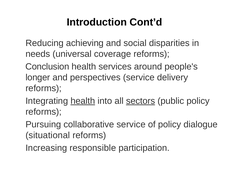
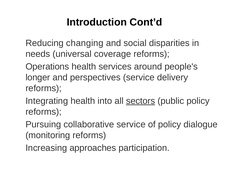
achieving: achieving -> changing
Conclusion: Conclusion -> Operations
health at (83, 101) underline: present -> none
situational: situational -> monitoring
responsible: responsible -> approaches
